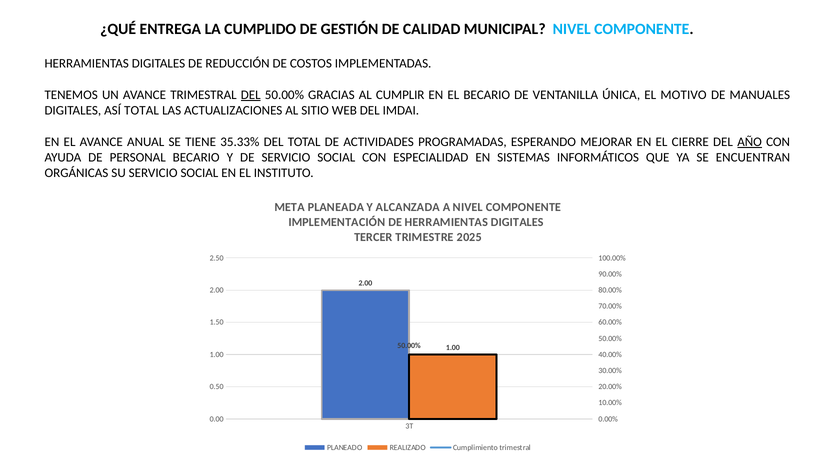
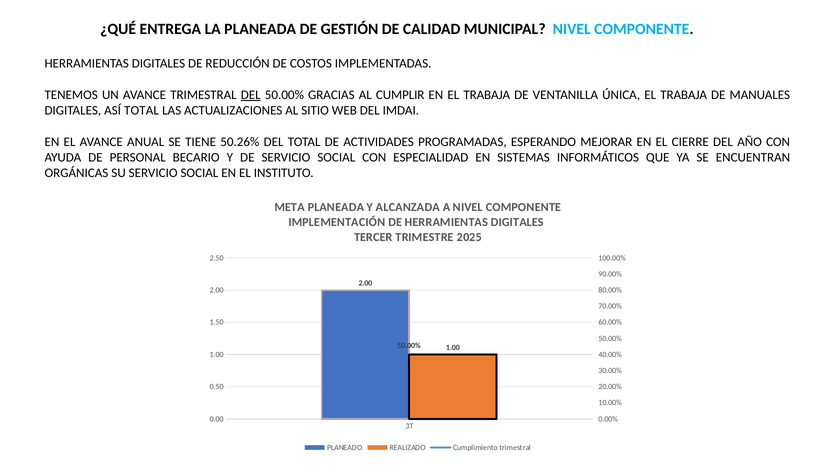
LA CUMPLIDO: CUMPLIDO -> PLANEADA
EN EL BECARIO: BECARIO -> TRABAJA
ÚNICA EL MOTIVO: MOTIVO -> TRABAJA
35.33%: 35.33% -> 50.26%
AÑO underline: present -> none
